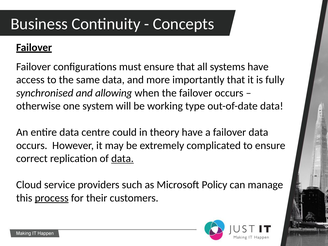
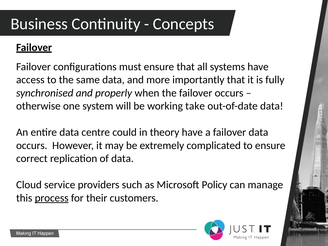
allowing: allowing -> properly
type: type -> take
data at (122, 159) underline: present -> none
